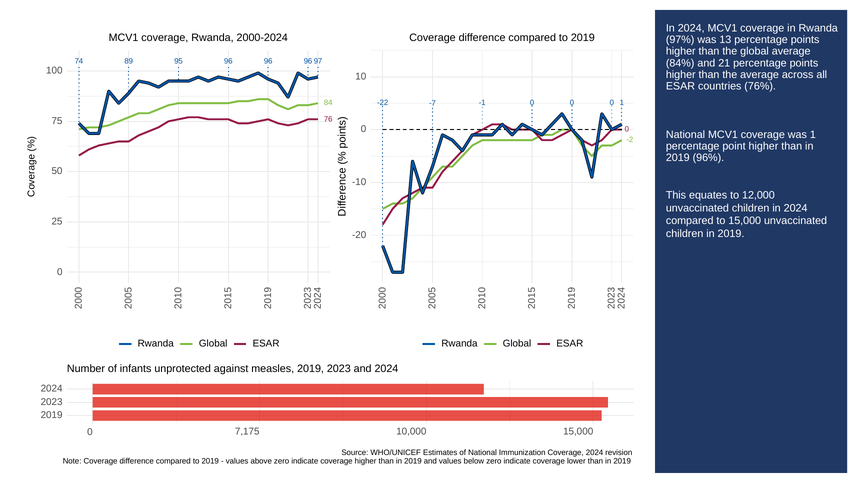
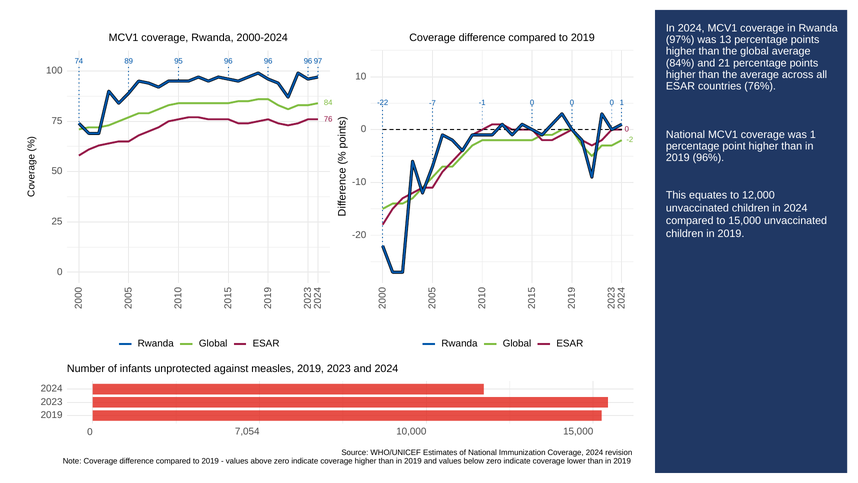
7,175: 7,175 -> 7,054
